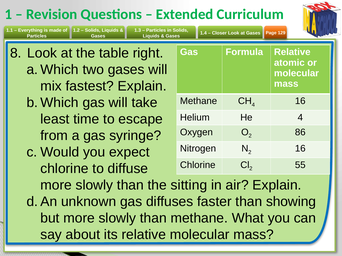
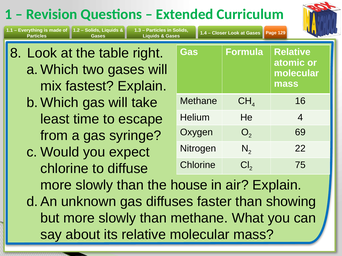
86: 86 -> 69
16 at (300, 149): 16 -> 22
55: 55 -> 75
sitting: sitting -> house
